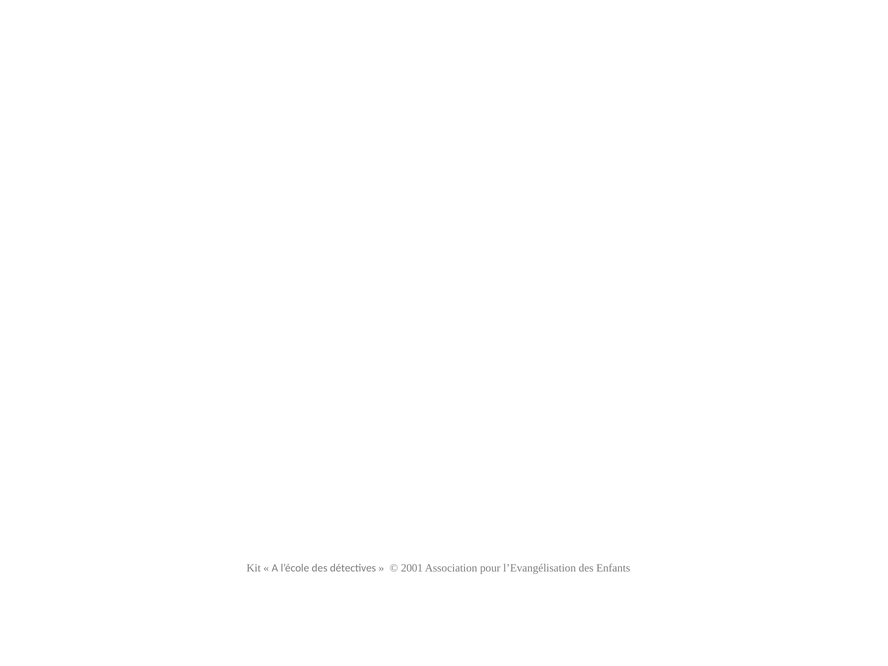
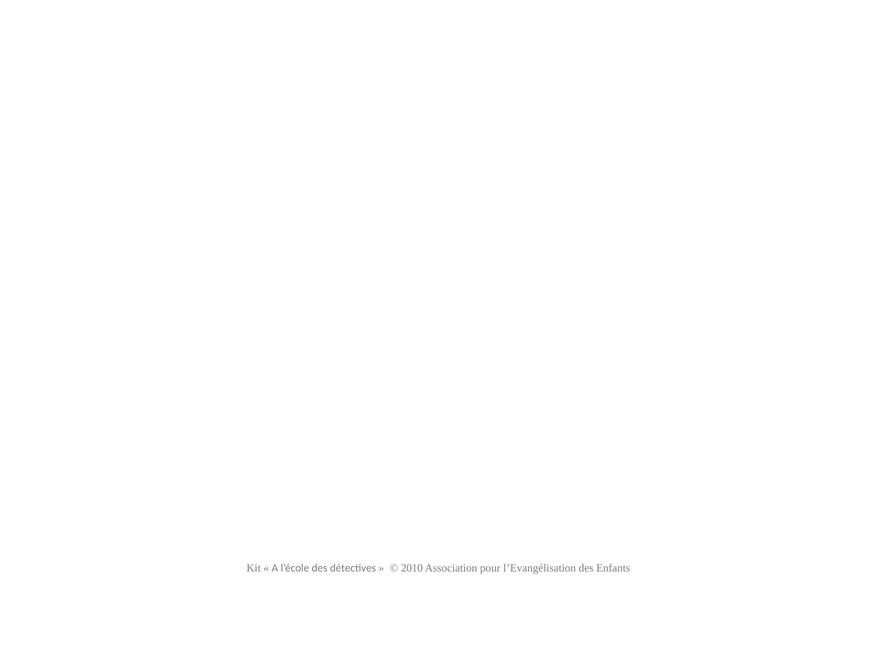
2001: 2001 -> 2010
